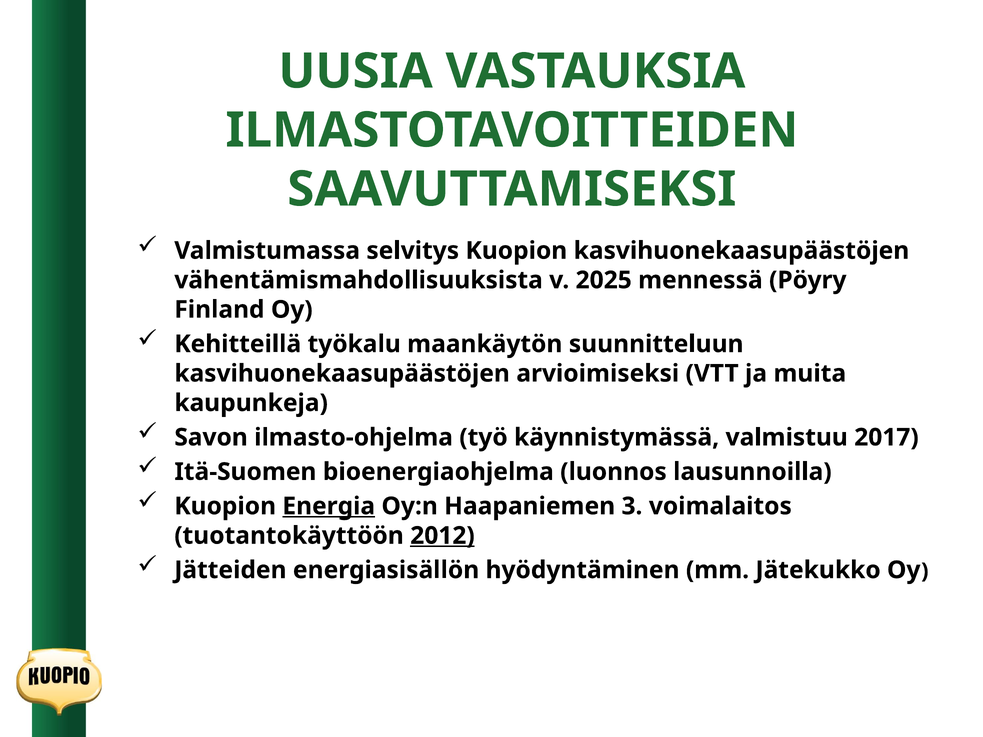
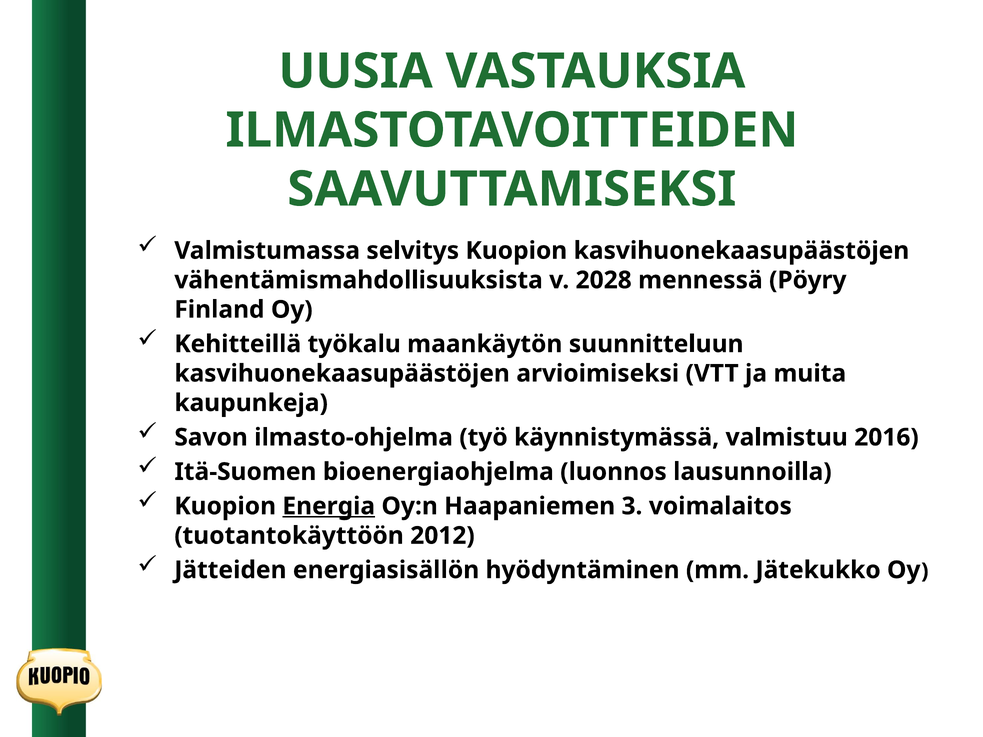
2025: 2025 -> 2028
2017: 2017 -> 2016
2012 underline: present -> none
